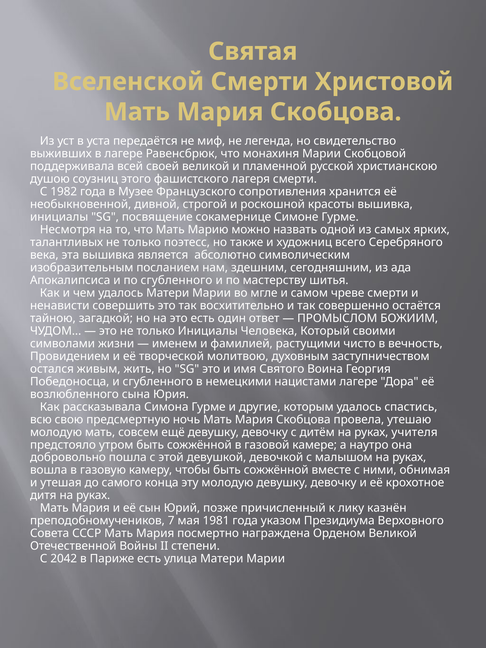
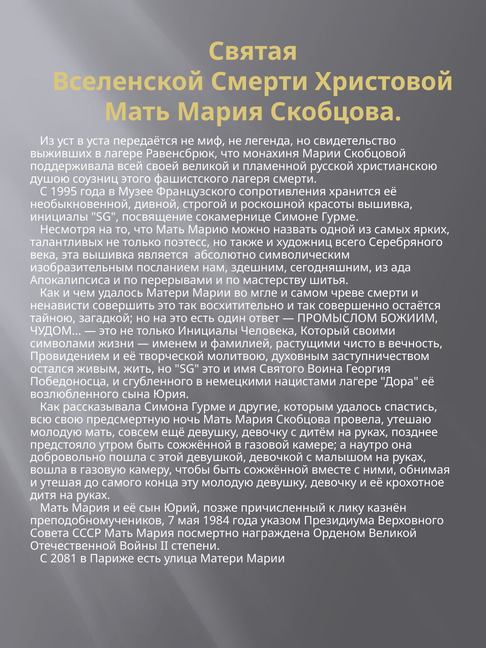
1982: 1982 -> 1995
по сгубленного: сгубленного -> перерывами
учителя: учителя -> позднее
1981: 1981 -> 1984
2042: 2042 -> 2081
